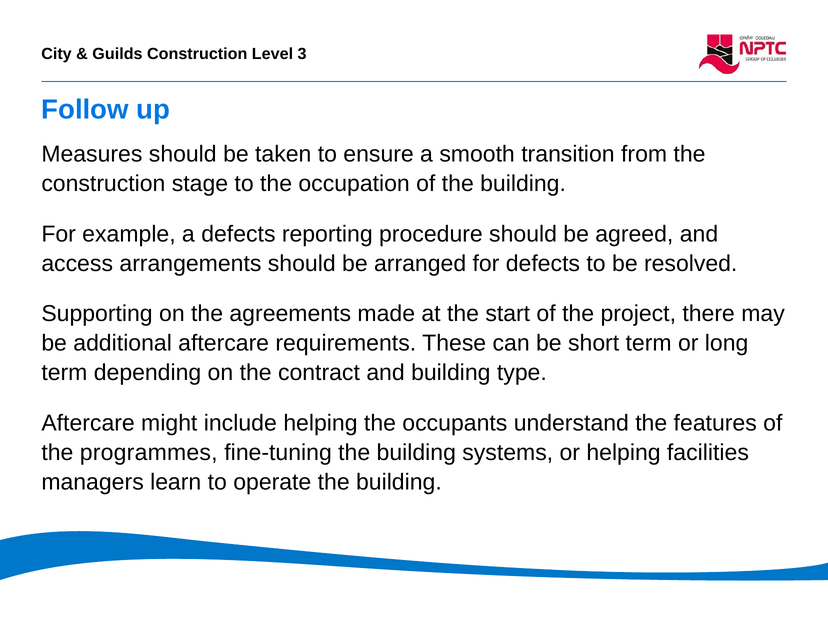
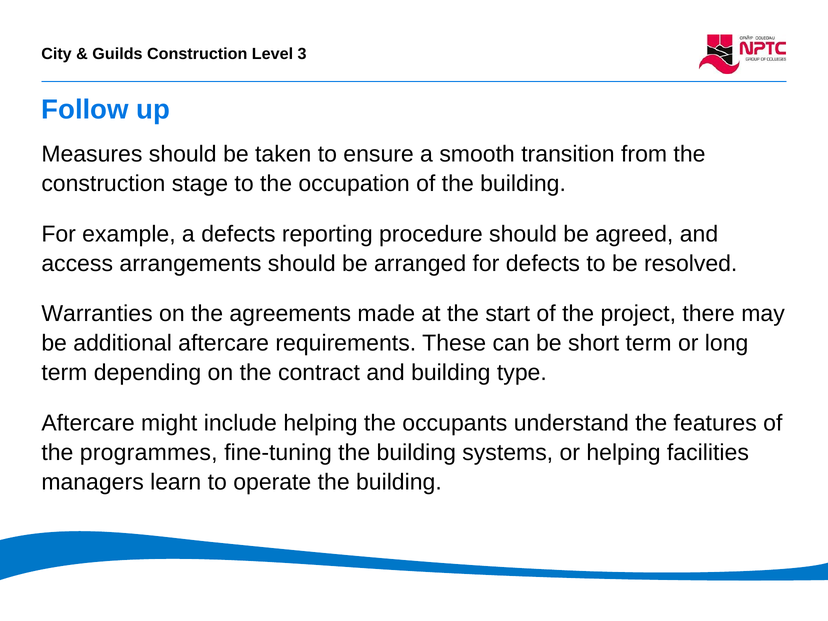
Supporting: Supporting -> Warranties
